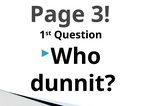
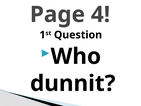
3: 3 -> 4
